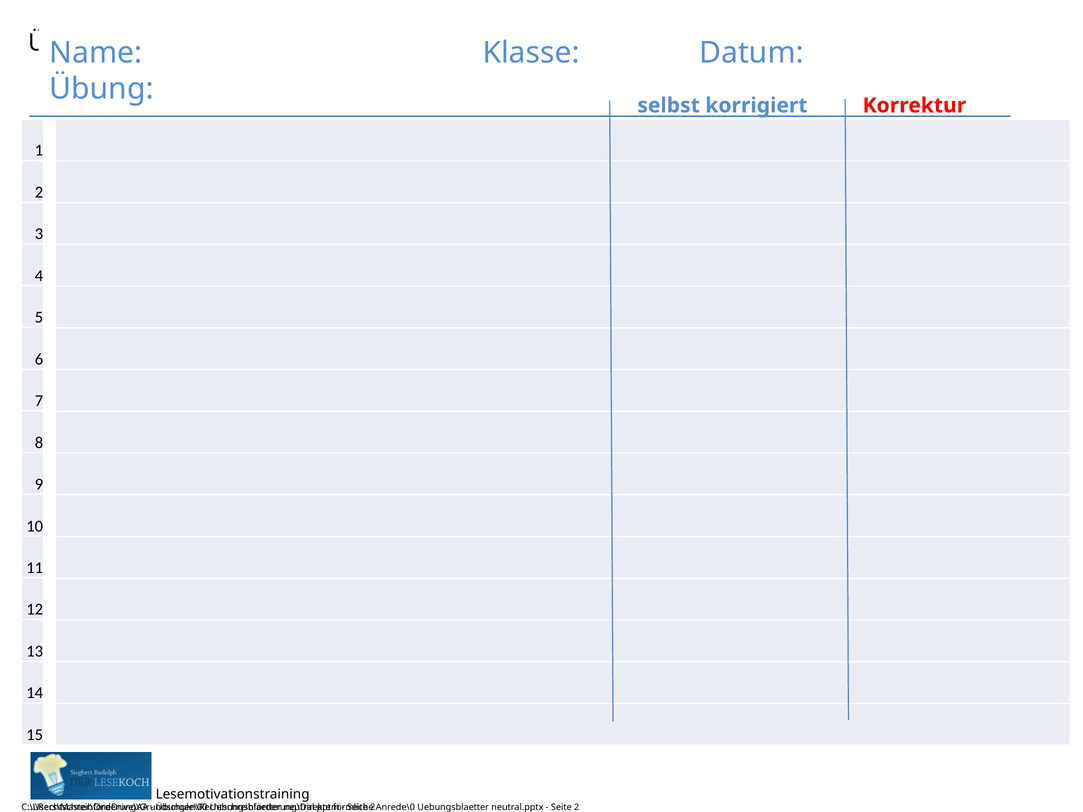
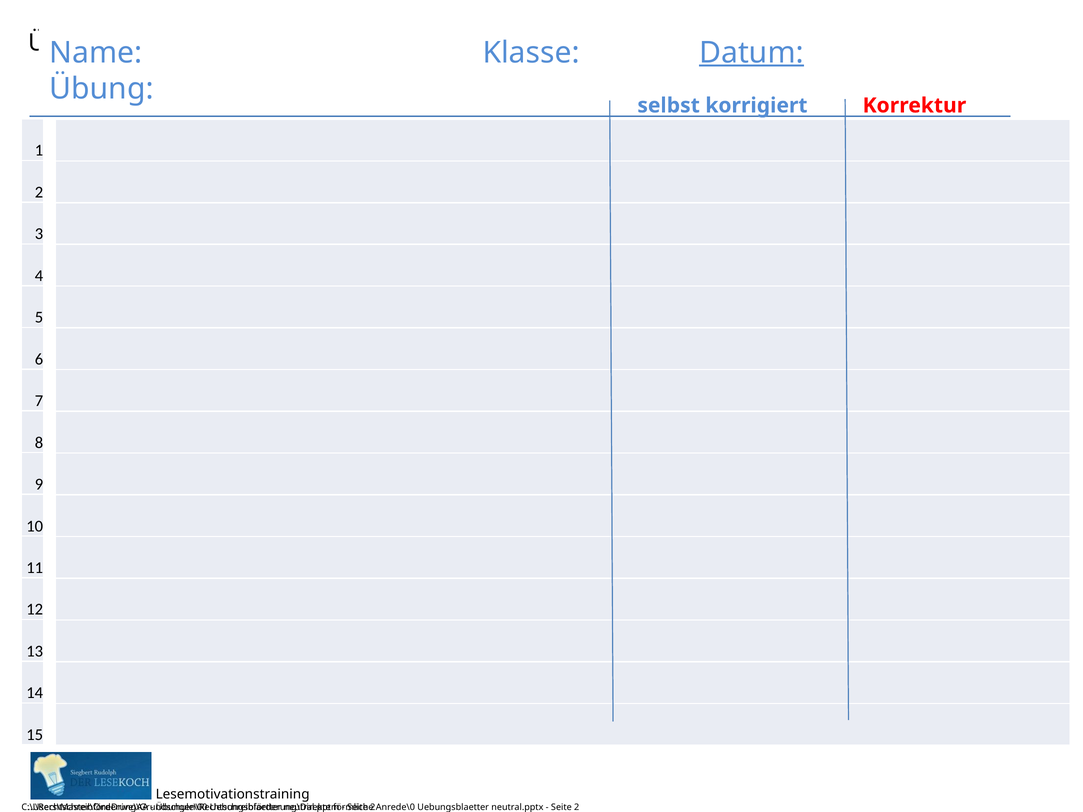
Datum underline: none -> present
